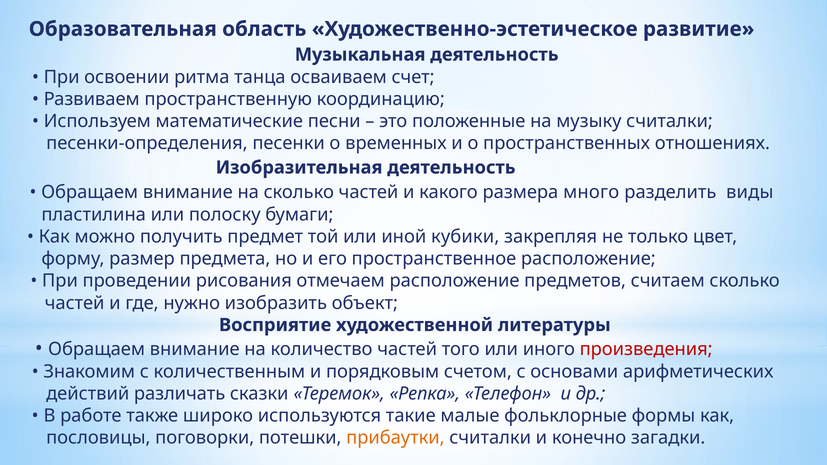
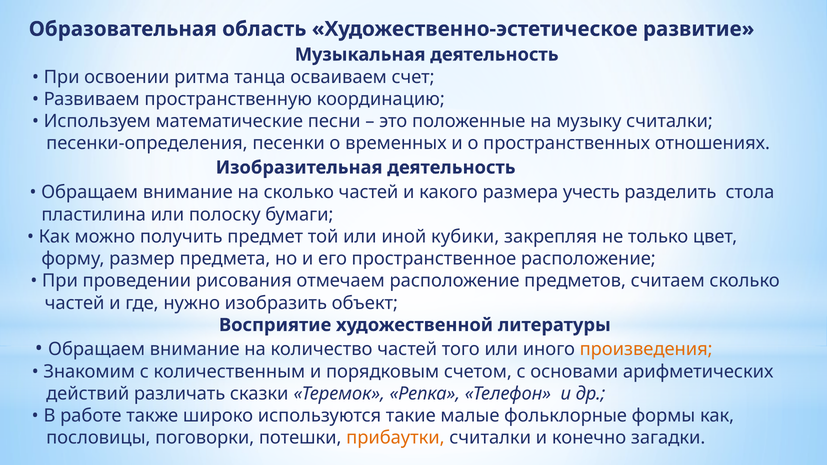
много: много -> учесть
виды: виды -> стола
произведения colour: red -> orange
